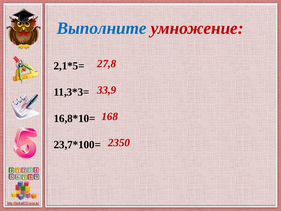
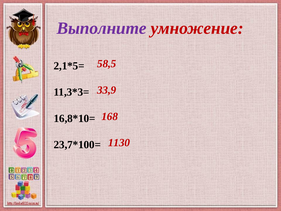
Выполните colour: blue -> purple
27,8: 27,8 -> 58,5
2350: 2350 -> 1130
